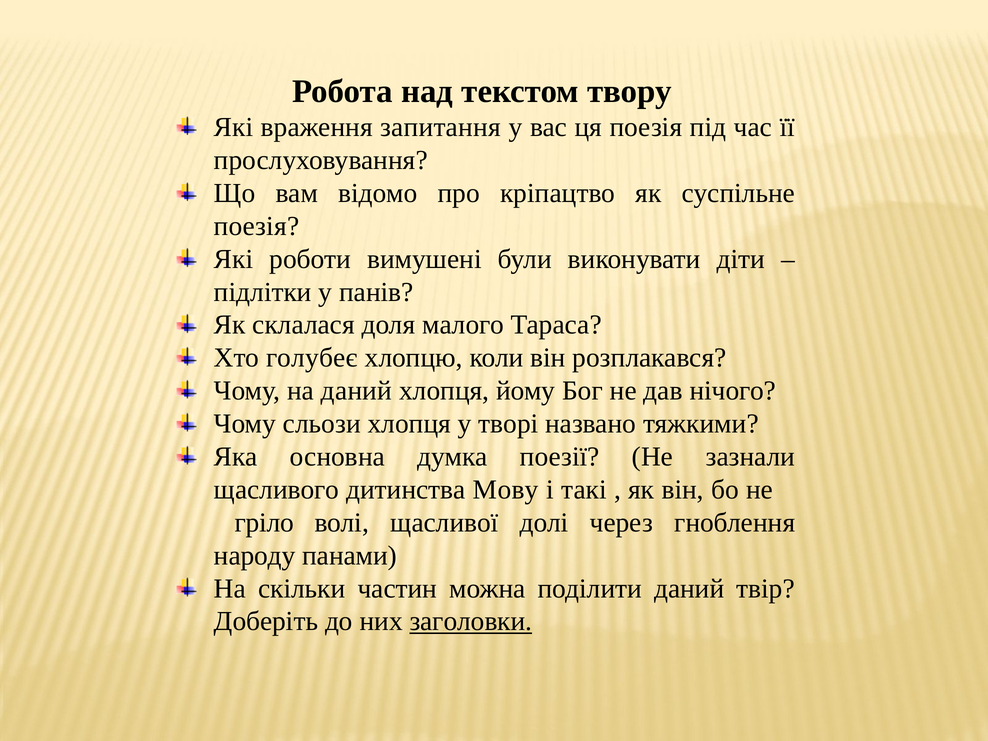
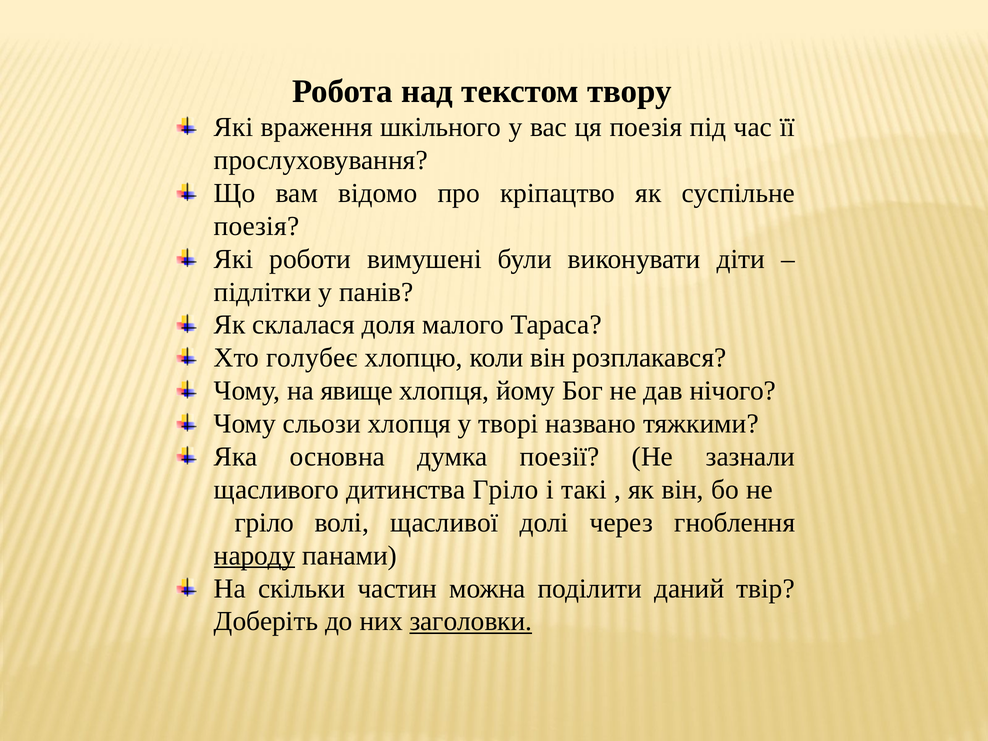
запитання: запитання -> шкільного
на даний: даний -> явище
дитинства Мову: Мову -> Гріло
народу underline: none -> present
